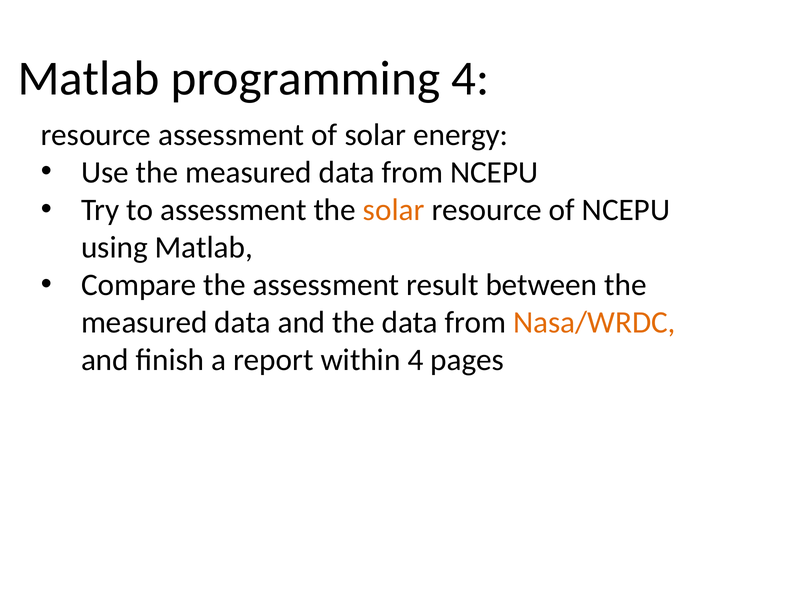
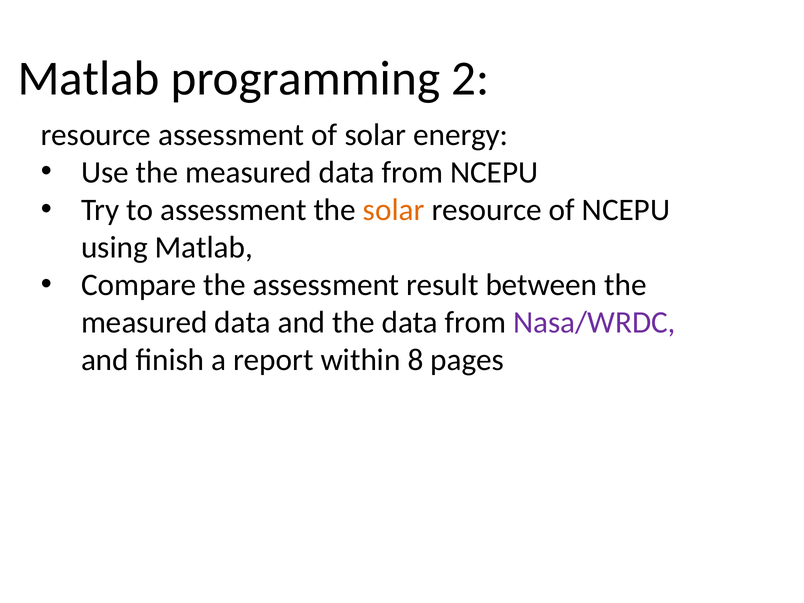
programming 4: 4 -> 2
Nasa/WRDC colour: orange -> purple
within 4: 4 -> 8
